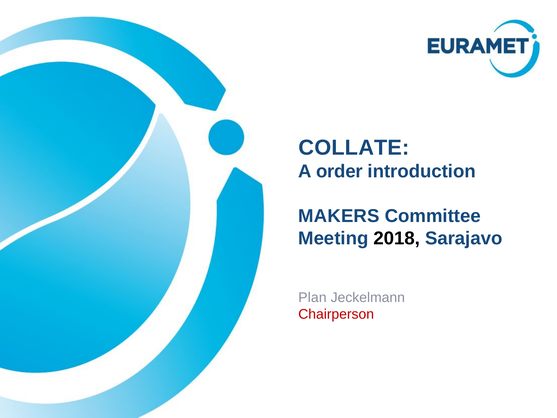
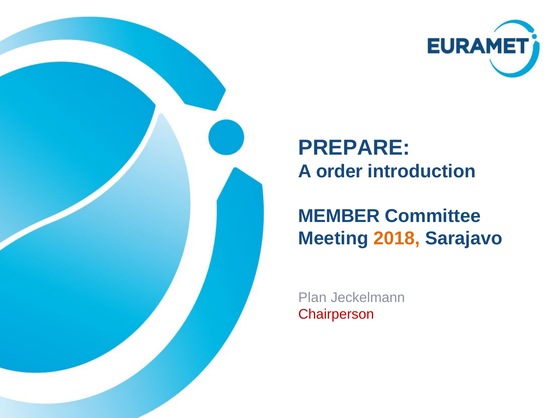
COLLATE: COLLATE -> PREPARE
MAKERS: MAKERS -> MEMBER
2018 colour: black -> orange
